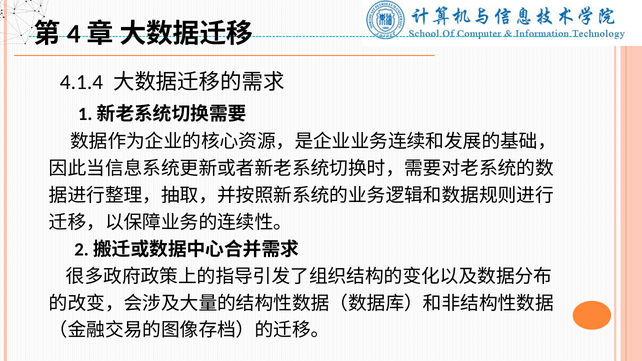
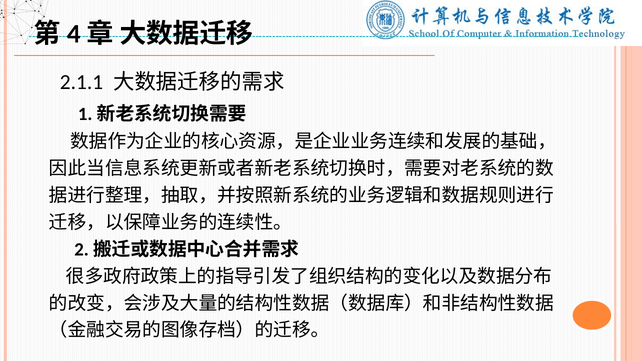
4.1.4: 4.1.4 -> 2.1.1
